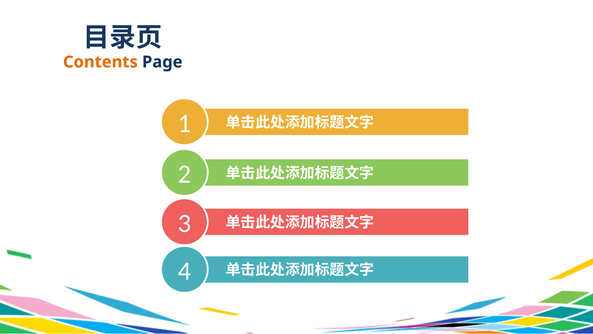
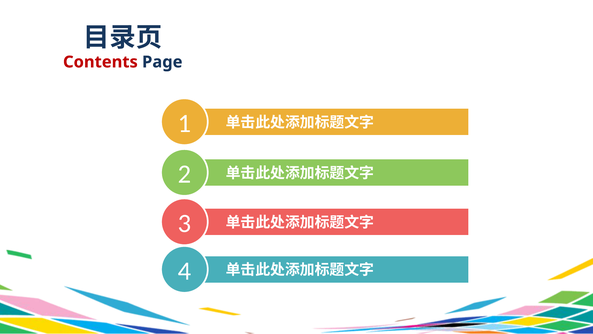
Contents colour: orange -> red
